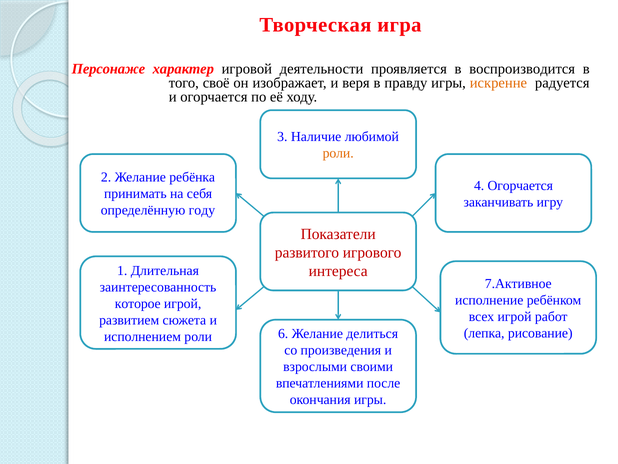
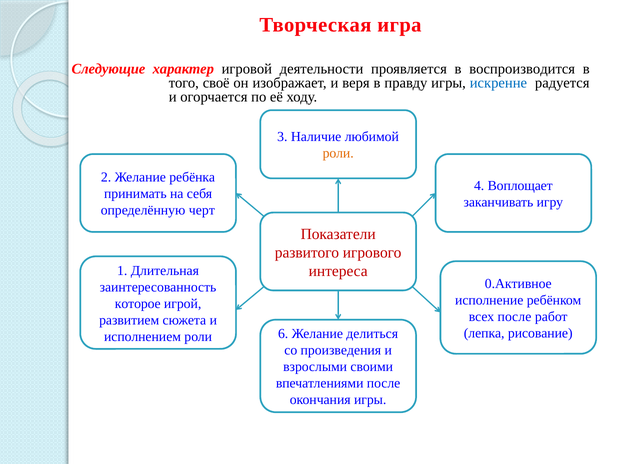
Персонаже: Персонаже -> Следующие
искренне colour: orange -> blue
4 Огорчается: Огорчается -> Воплощает
году: году -> черт
7.Активное: 7.Активное -> 0.Активное
всех игрой: игрой -> после
